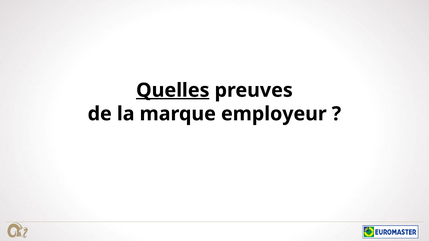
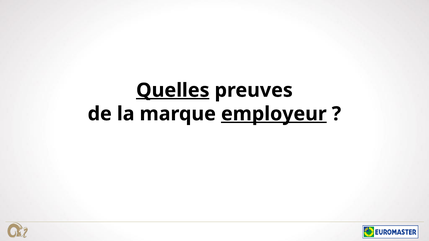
employeur underline: none -> present
